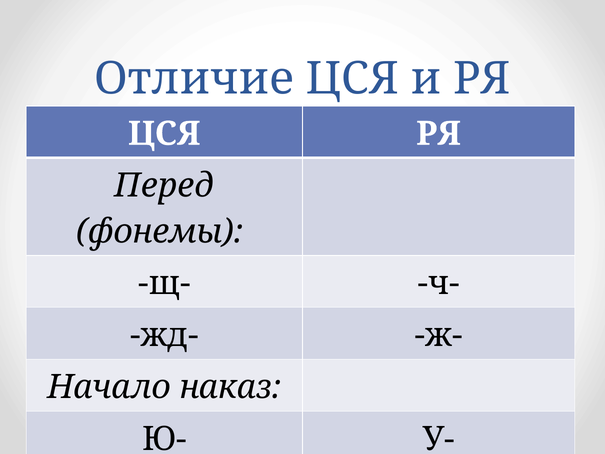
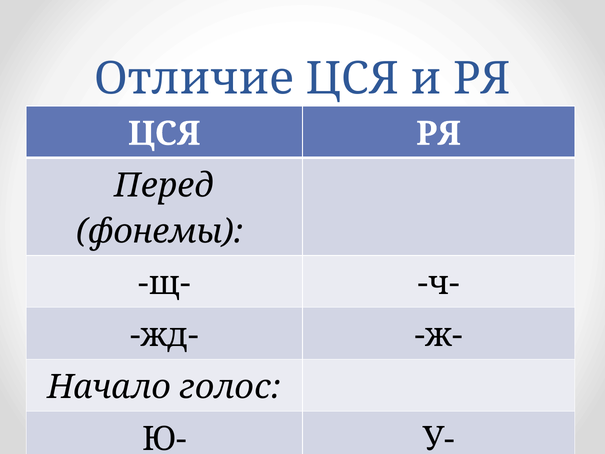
наказ: наказ -> голос
